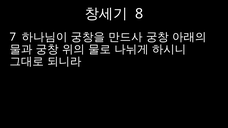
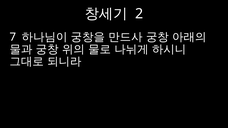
8: 8 -> 2
